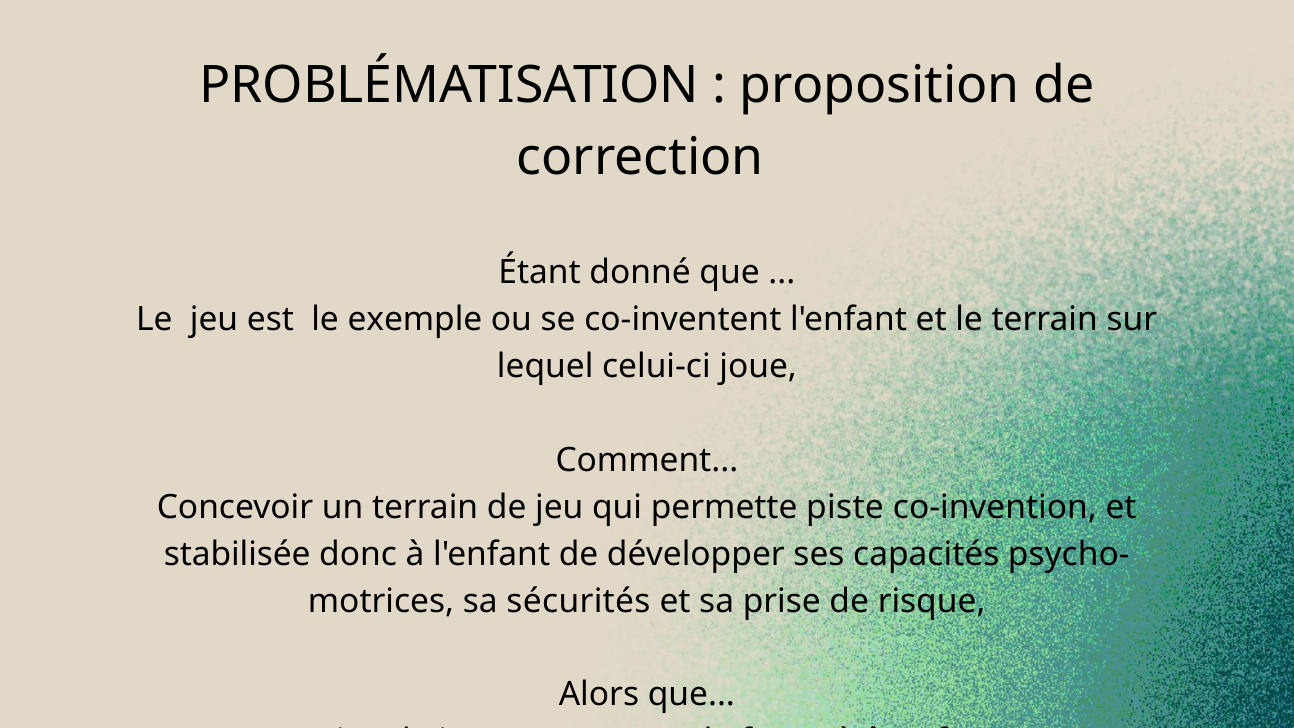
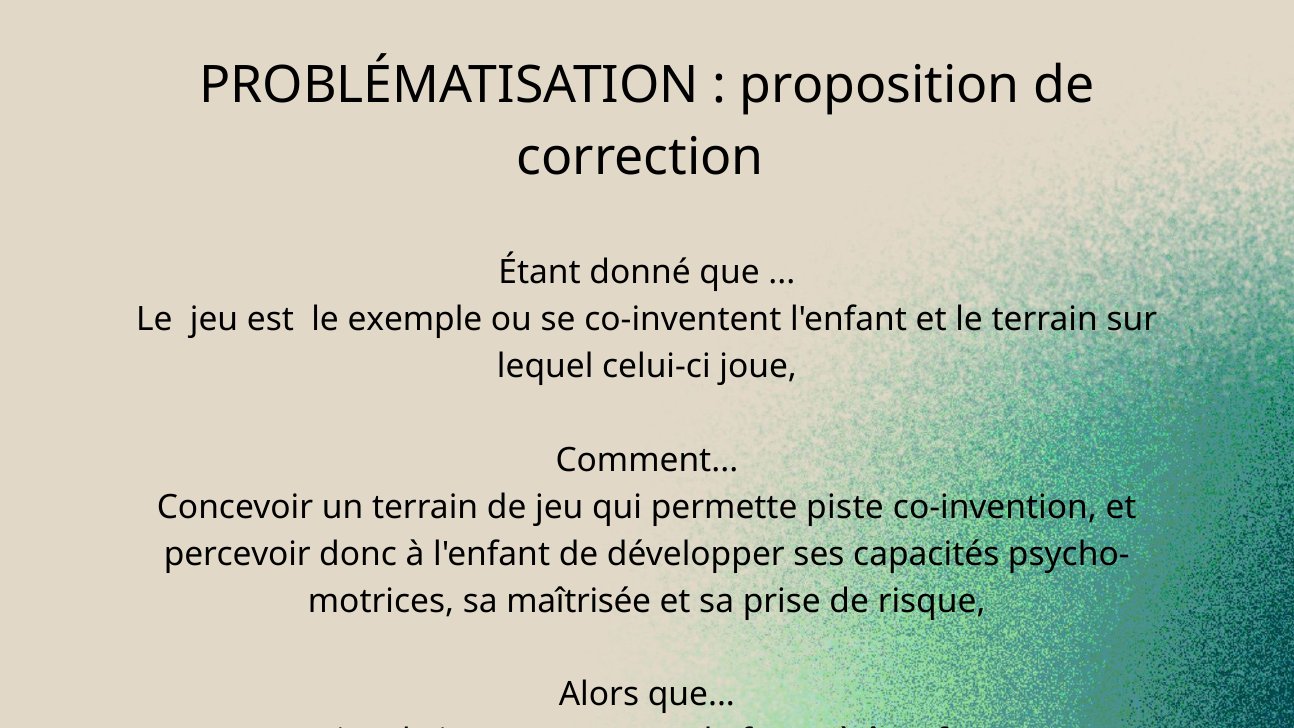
stabilisée: stabilisée -> percevoir
sécurités: sécurités -> maîtrisée
